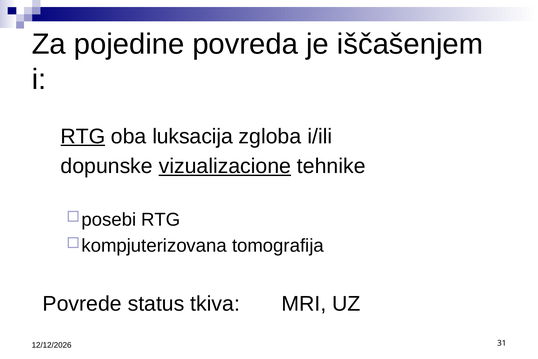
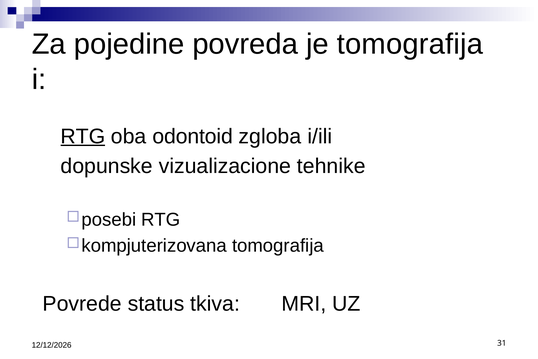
je iščašenjem: iščašenjem -> tomografija
luksacija: luksacija -> odontoid
vizualizacione underline: present -> none
